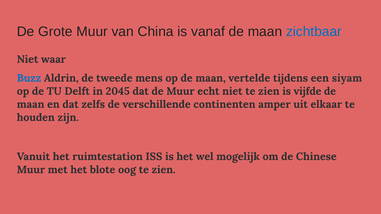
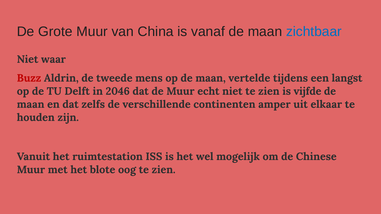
Buzz colour: blue -> red
siyam: siyam -> langst
2045: 2045 -> 2046
